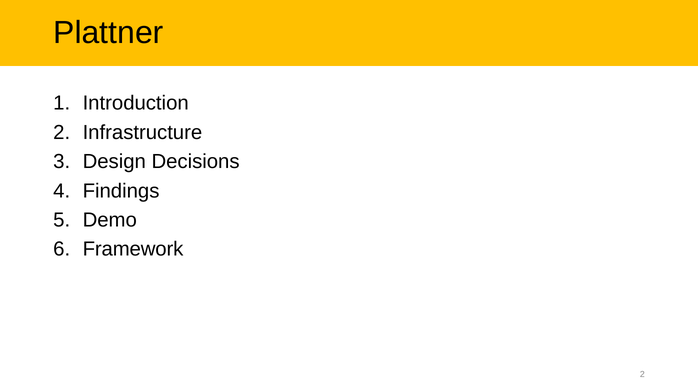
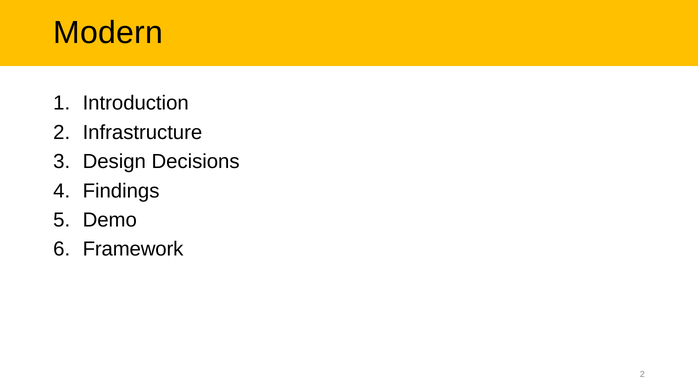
Plattner: Plattner -> Modern
